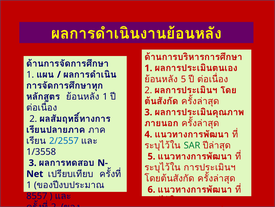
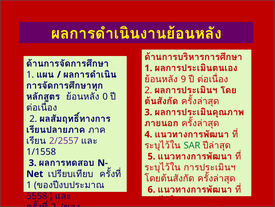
5 at (183, 79): 5 -> 9
1 at (105, 96): 1 -> 0
2/2557 colour: blue -> purple
1/3558: 1/3558 -> 1/1558
8557: 8557 -> 5558
